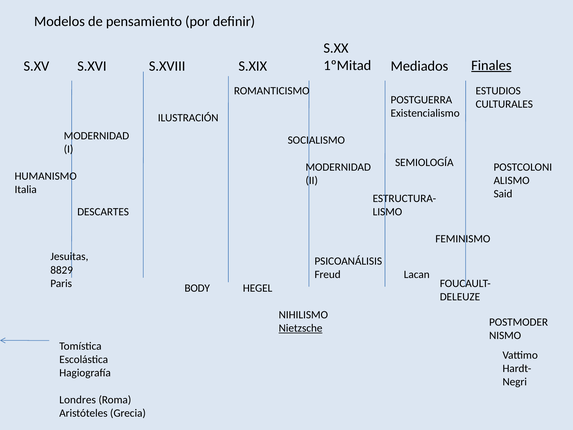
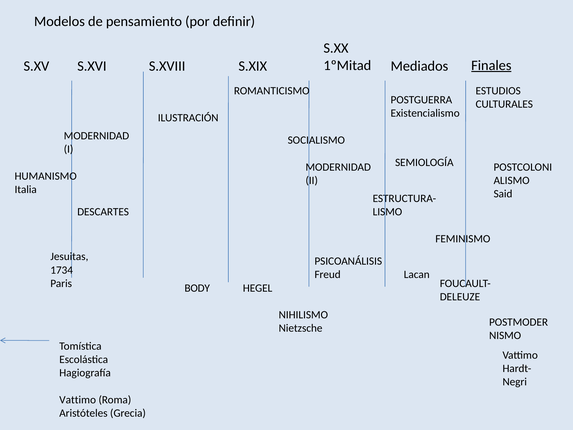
8829: 8829 -> 1734
Nietzsche underline: present -> none
Londres at (78, 400): Londres -> Vattimo
